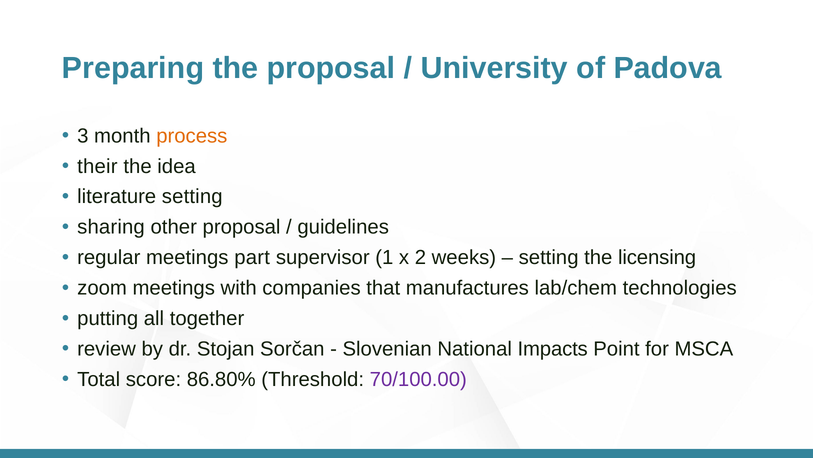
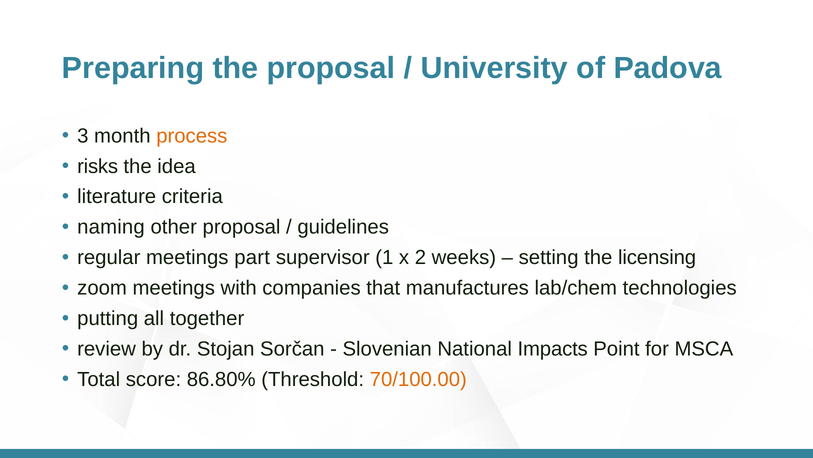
their: their -> risks
literature setting: setting -> criteria
sharing: sharing -> naming
70/100.00 colour: purple -> orange
